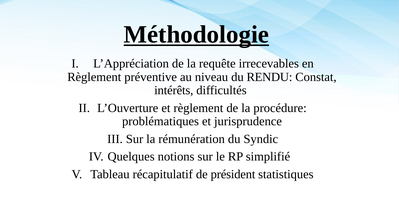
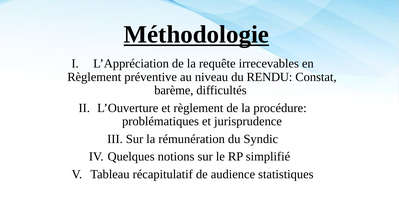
intérêts: intérêts -> barème
président: président -> audience
